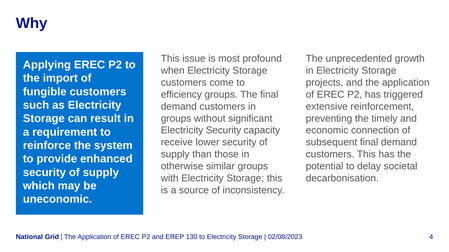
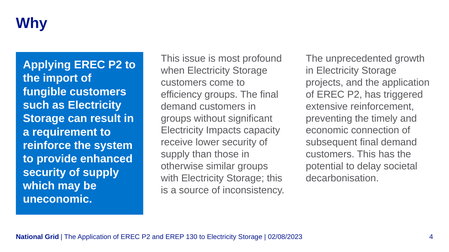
Electricity Security: Security -> Impacts
